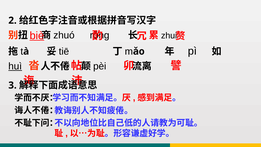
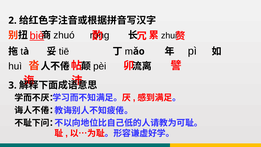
huì underline: present -> none
